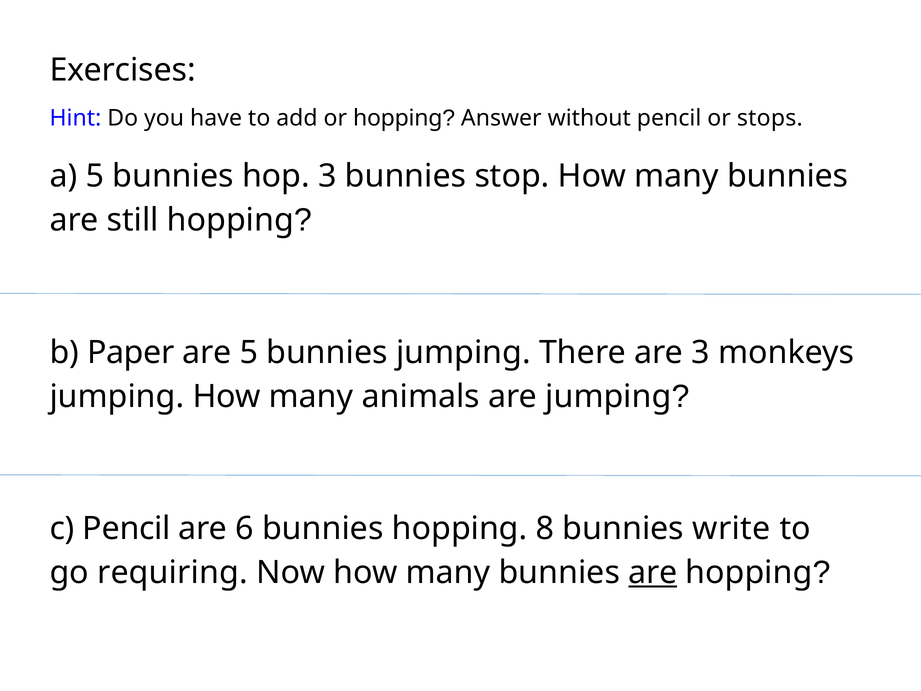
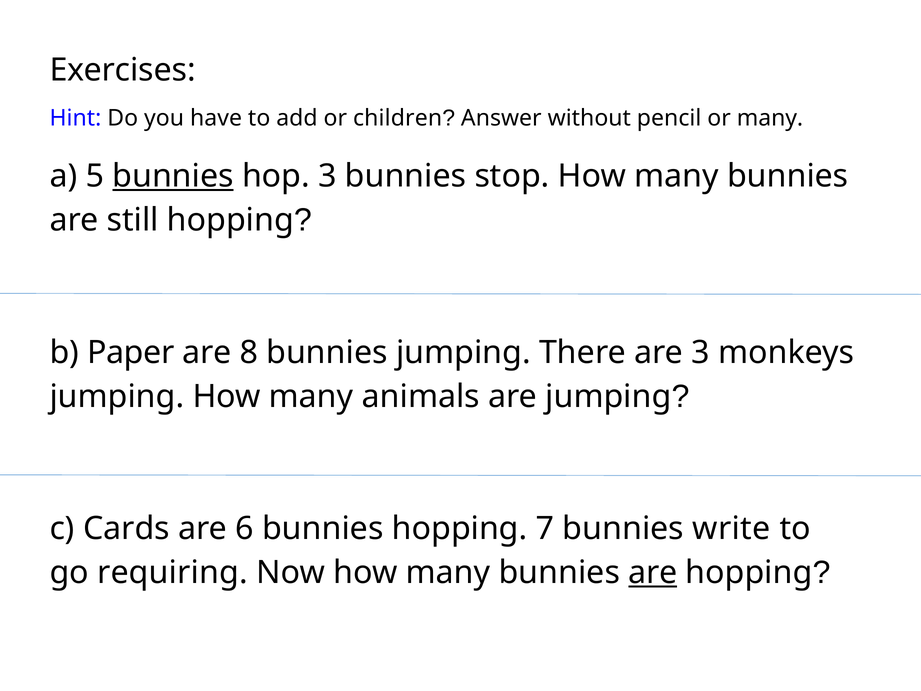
or hopping: hopping -> children
or stops: stops -> many
bunnies at (173, 176) underline: none -> present
are 5: 5 -> 8
c Pencil: Pencil -> Cards
8: 8 -> 7
